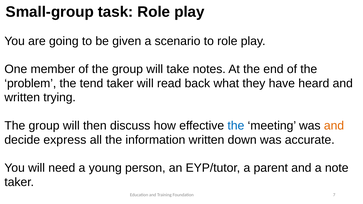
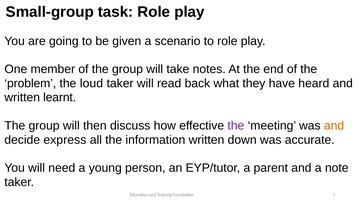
tend: tend -> loud
trying: trying -> learnt
the at (236, 126) colour: blue -> purple
